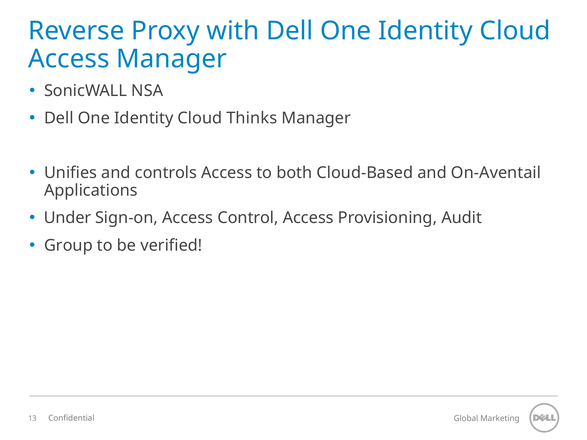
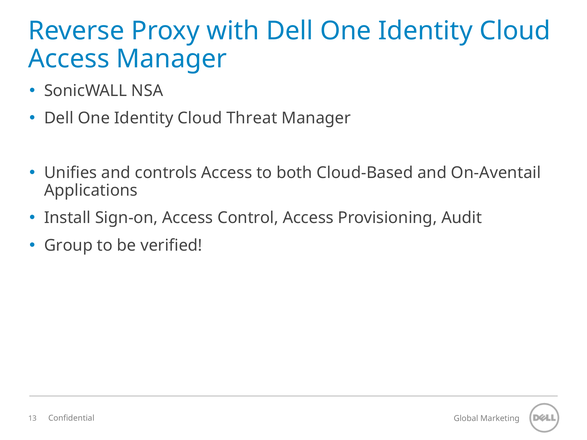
Thinks: Thinks -> Threat
Under: Under -> Install
